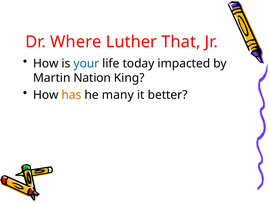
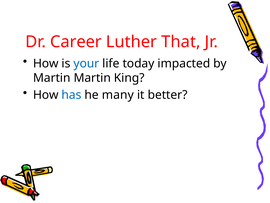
Where: Where -> Career
Martin Nation: Nation -> Martin
has colour: orange -> blue
